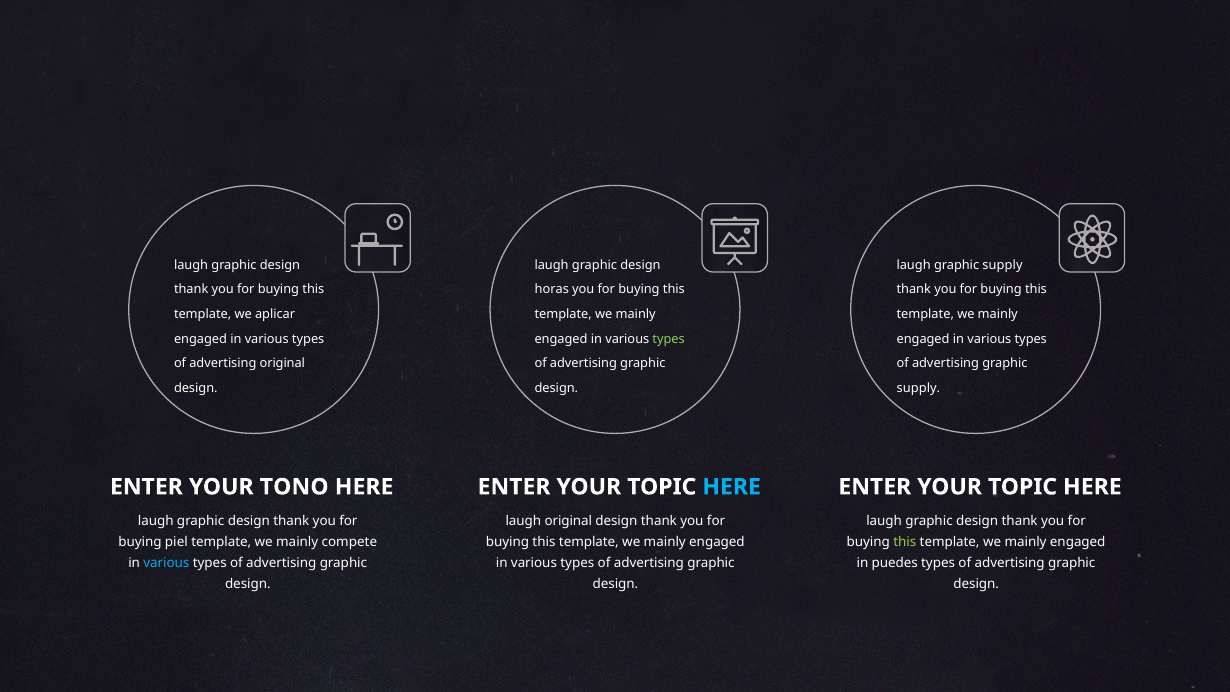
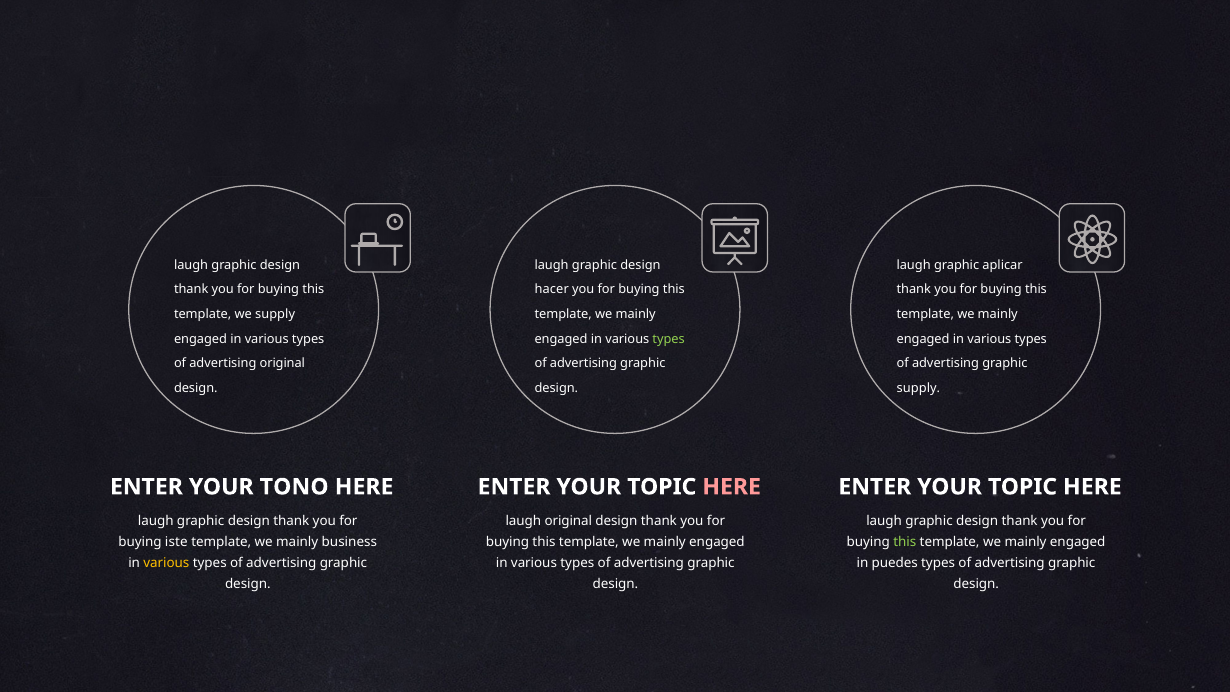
laugh graphic supply: supply -> aplicar
horas: horas -> hacer
we aplicar: aplicar -> supply
HERE at (732, 487) colour: light blue -> pink
piel: piel -> iste
compete: compete -> business
various at (166, 563) colour: light blue -> yellow
